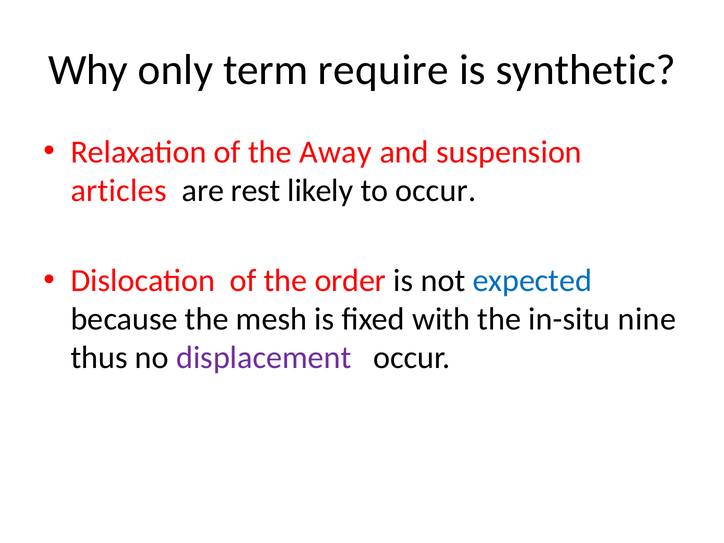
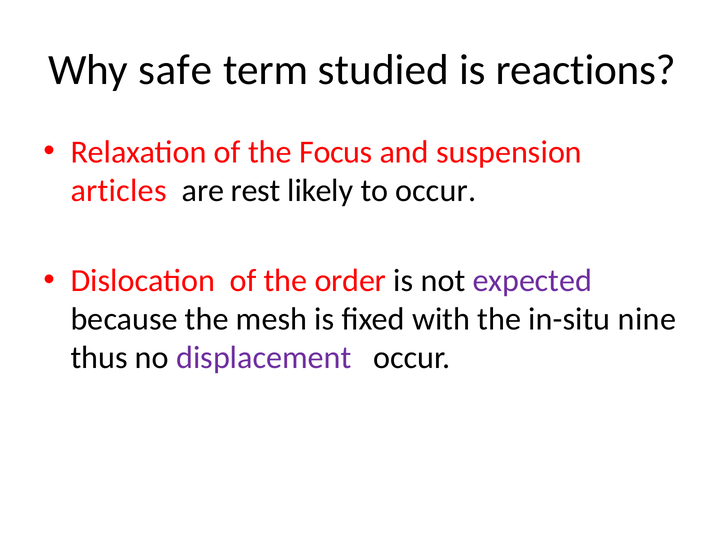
only: only -> safe
require: require -> studied
synthetic: synthetic -> reactions
Away: Away -> Focus
expected colour: blue -> purple
